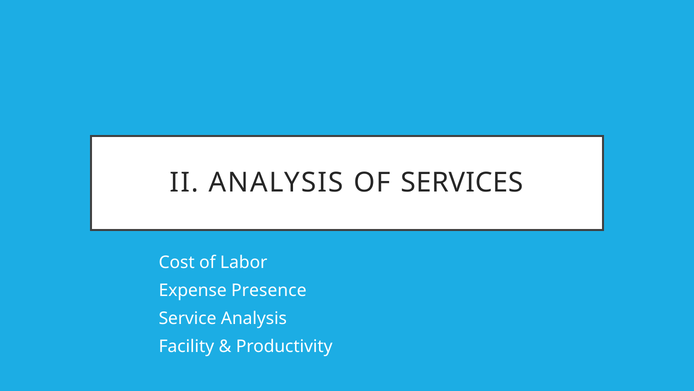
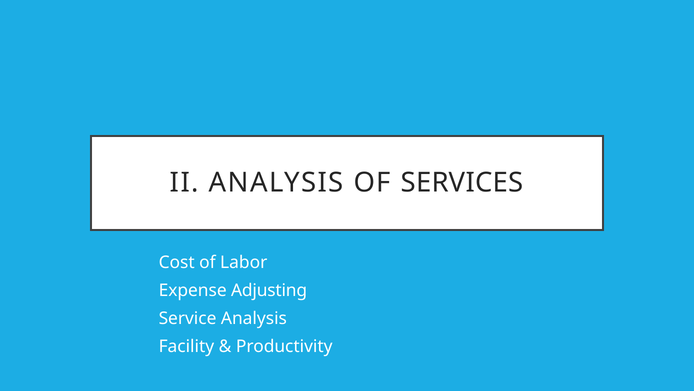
Presence: Presence -> Adjusting
